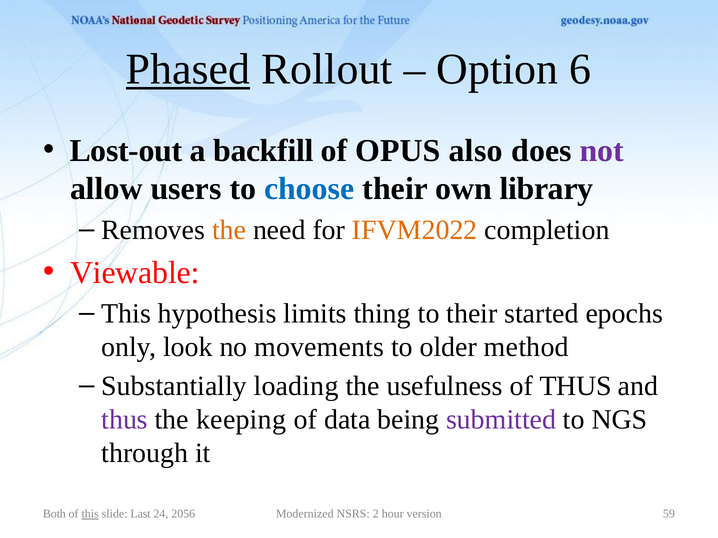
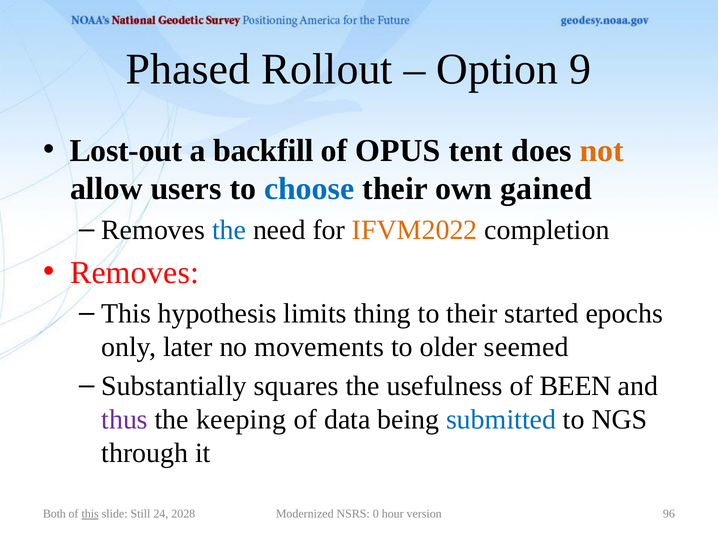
Phased underline: present -> none
6: 6 -> 9
also: also -> tent
not colour: purple -> orange
library: library -> gained
the at (229, 230) colour: orange -> blue
Viewable at (135, 273): Viewable -> Removes
look: look -> later
method: method -> seemed
loading: loading -> squares
of THUS: THUS -> BEEN
submitted colour: purple -> blue
Last: Last -> Still
2056: 2056 -> 2028
2: 2 -> 0
59: 59 -> 96
